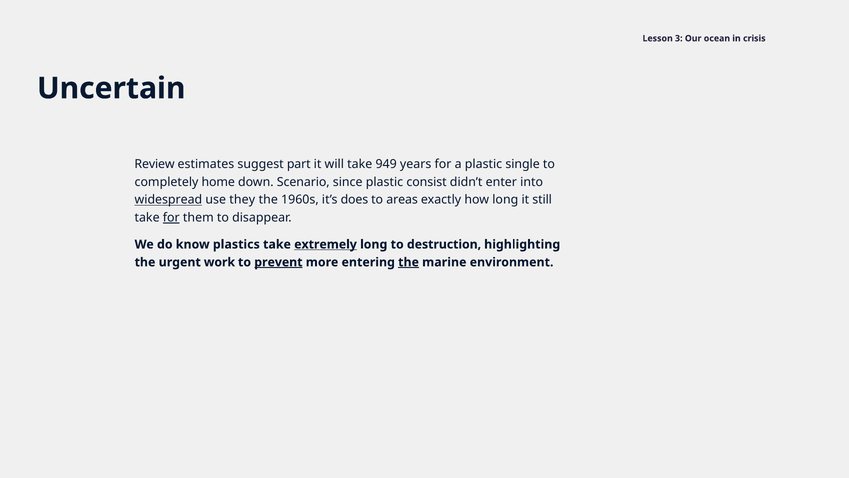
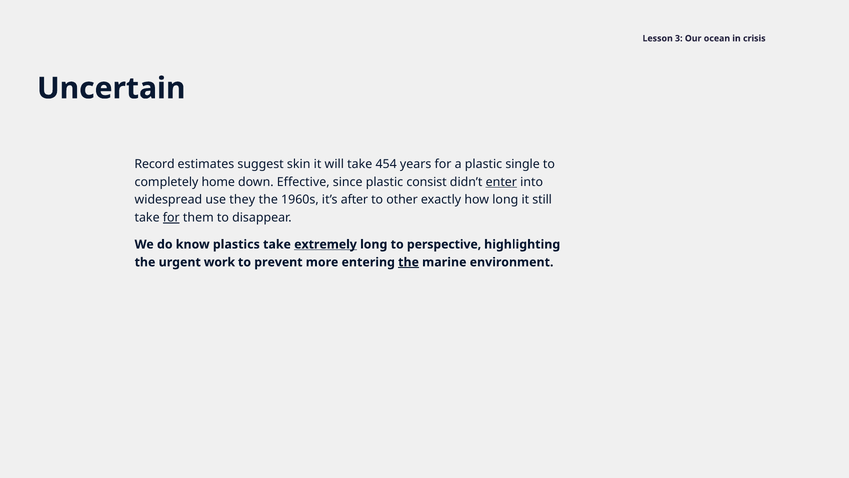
Review: Review -> Record
part: part -> skin
949: 949 -> 454
Scenario: Scenario -> Effective
enter underline: none -> present
widespread underline: present -> none
does: does -> after
areas: areas -> other
destruction: destruction -> perspective
prevent underline: present -> none
